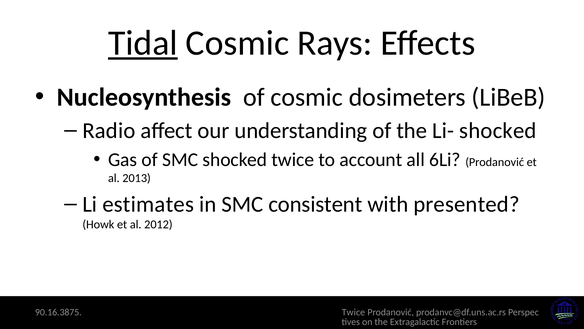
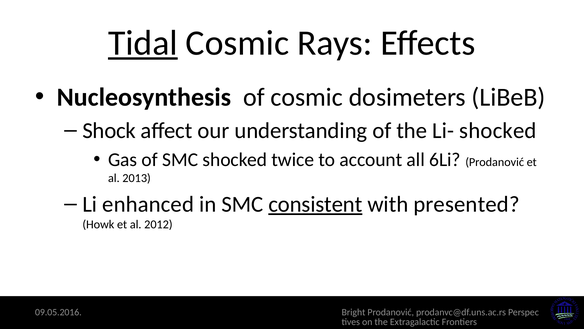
Radio: Radio -> Shock
estimates: estimates -> enhanced
consistent underline: none -> present
Twice at (353, 312): Twice -> Bright
90.16.3875: 90.16.3875 -> 09.05.2016
